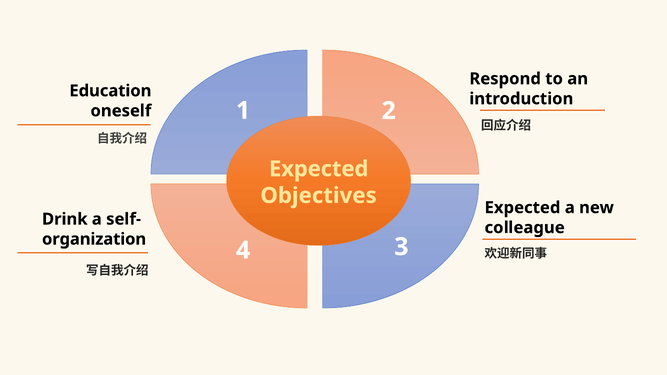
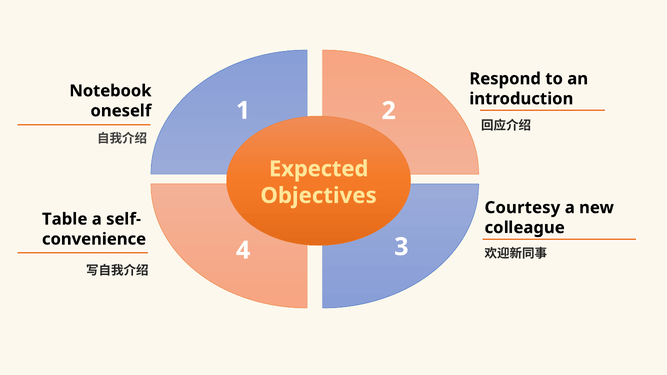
Education: Education -> Notebook
Expected at (522, 208): Expected -> Courtesy
Drink: Drink -> Table
organization: organization -> convenience
